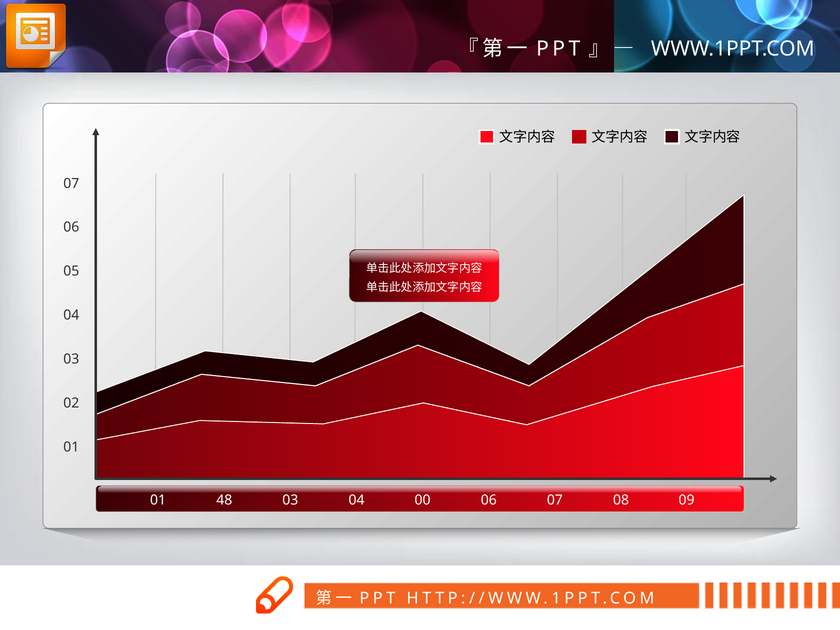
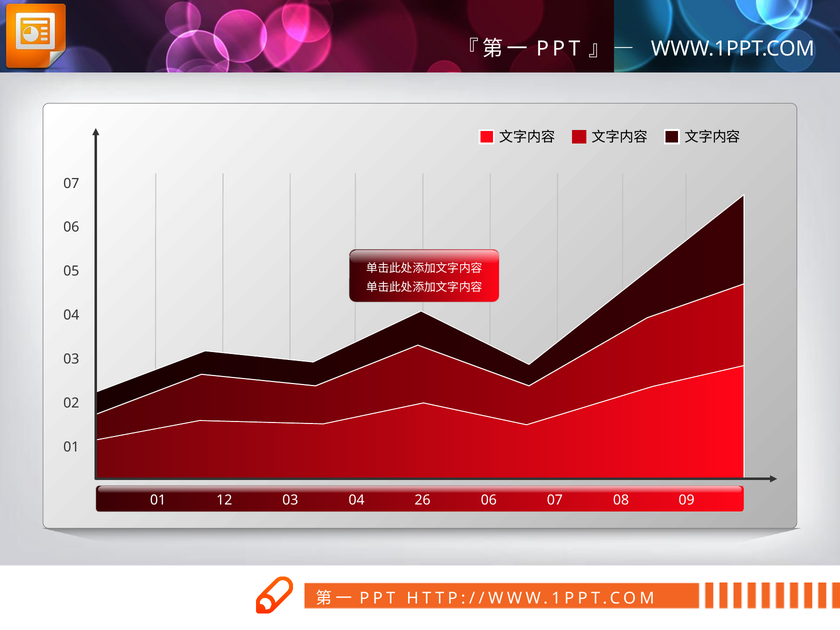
48: 48 -> 12
00: 00 -> 26
